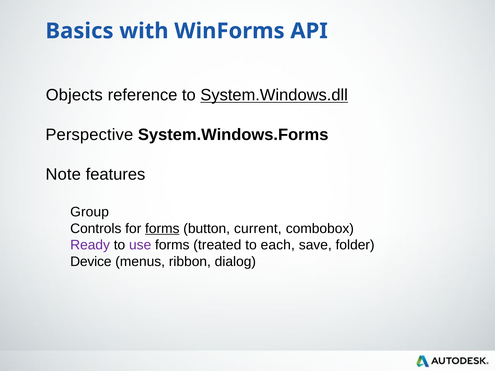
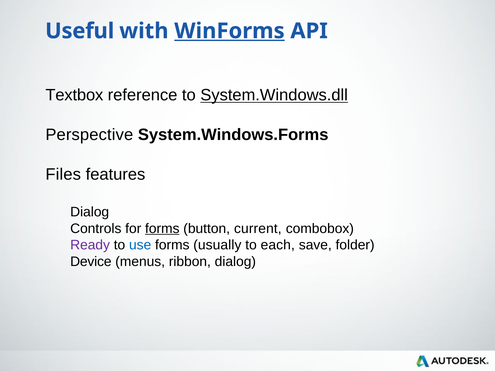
Basics: Basics -> Useful
WinForms underline: none -> present
Objects: Objects -> Textbox
Note: Note -> Files
Group at (90, 212): Group -> Dialog
use colour: purple -> blue
treated: treated -> usually
